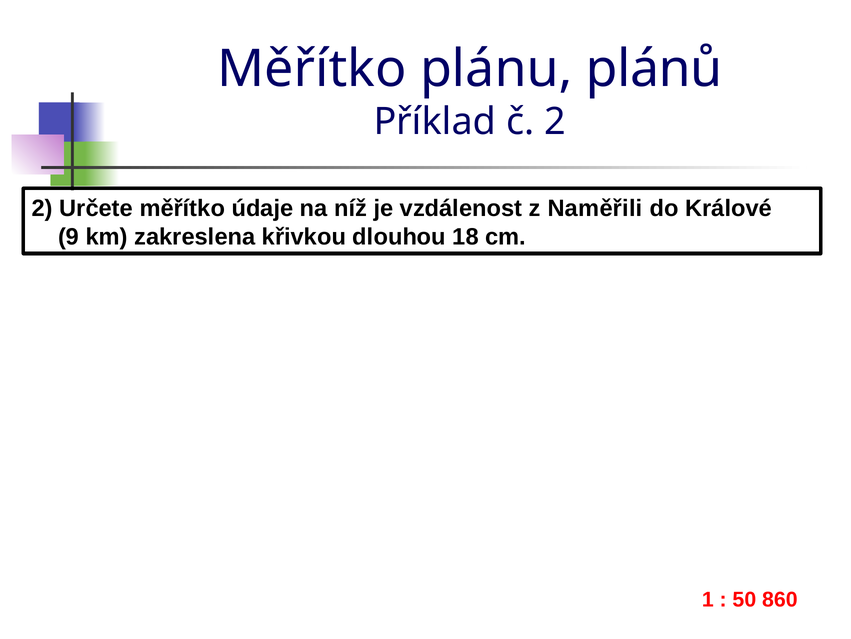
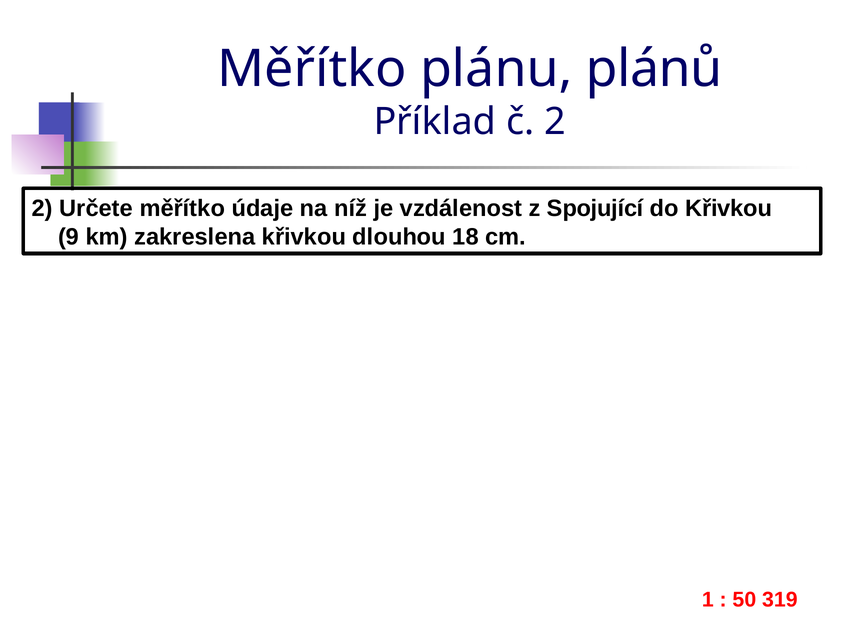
Naměřili: Naměřili -> Spojující
do Králové: Králové -> Křivkou
860: 860 -> 319
